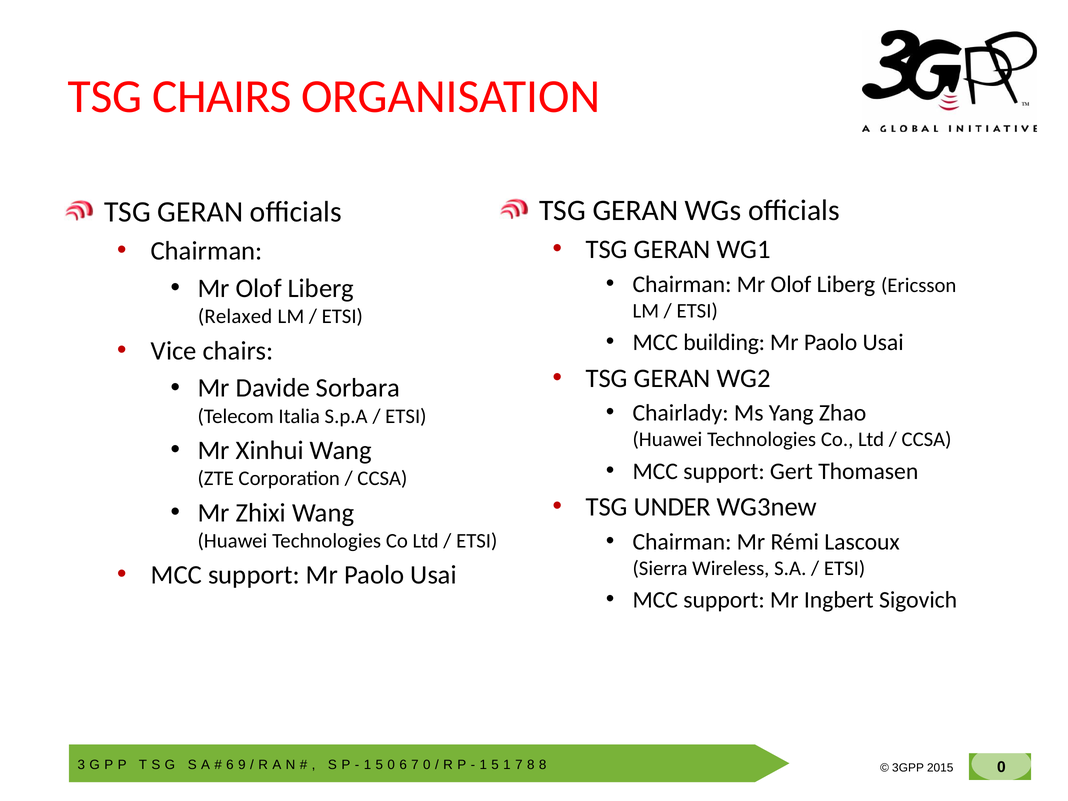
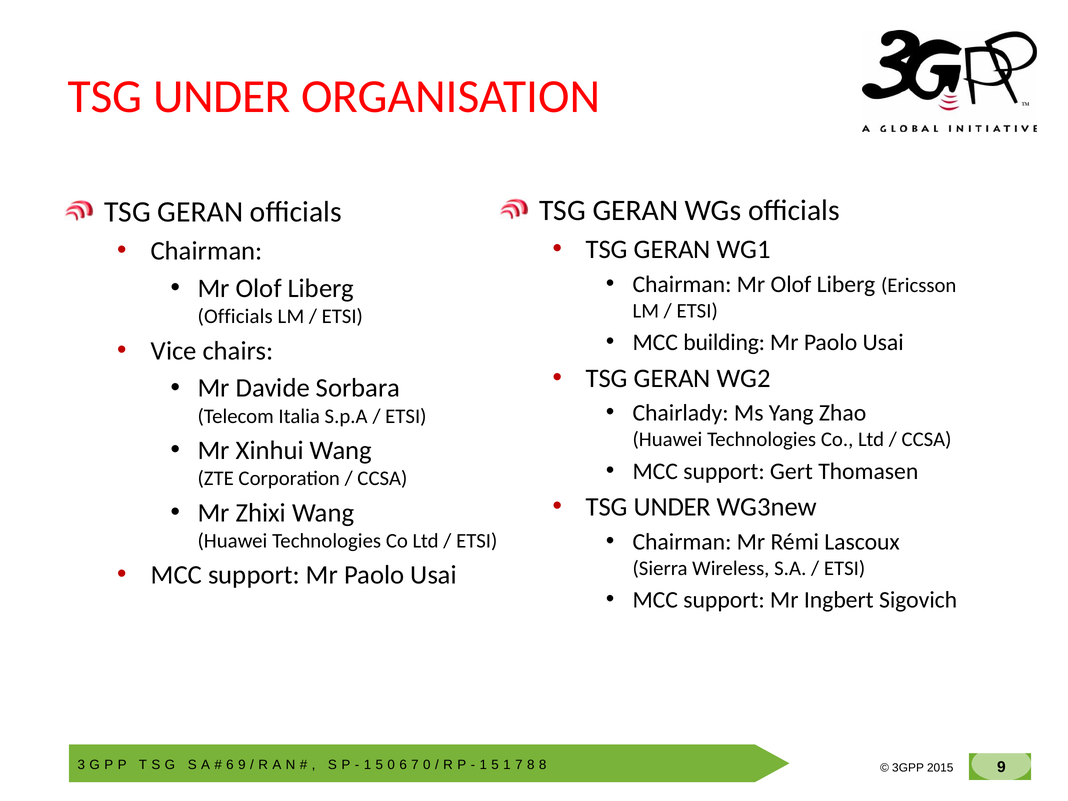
CHAIRS at (222, 97): CHAIRS -> UNDER
Relaxed at (235, 317): Relaxed -> Officials
0 at (1001, 767): 0 -> 9
